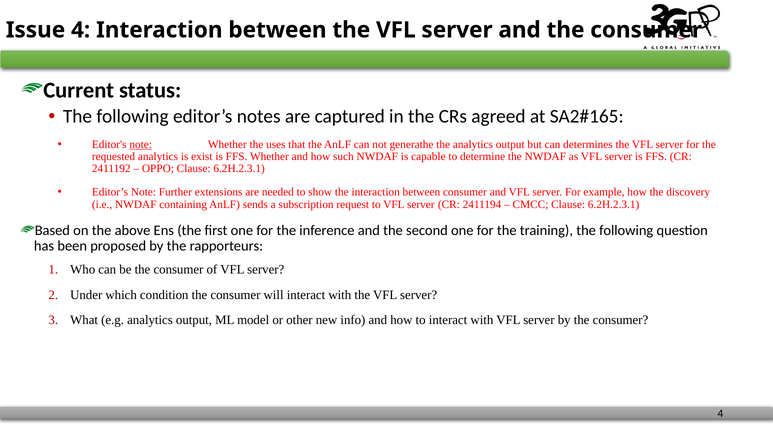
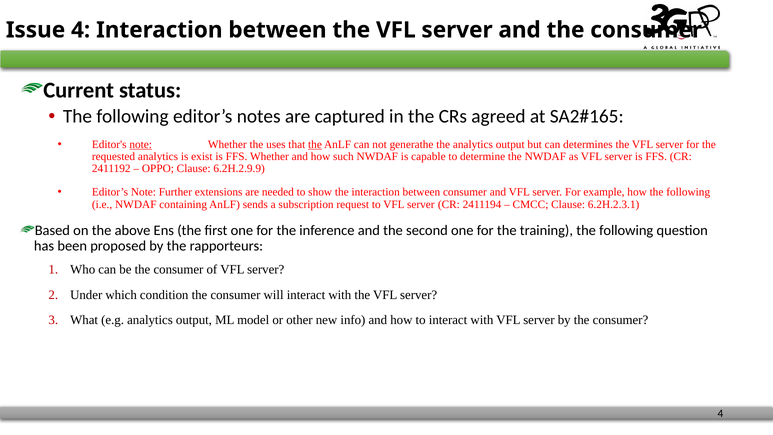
the at (315, 144) underline: none -> present
OPPO Clause 6.2H.2.3.1: 6.2H.2.3.1 -> 6.2H.2.9.9
how the discovery: discovery -> following
